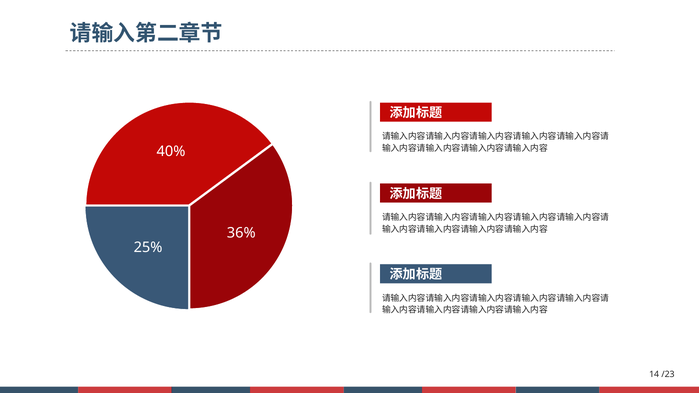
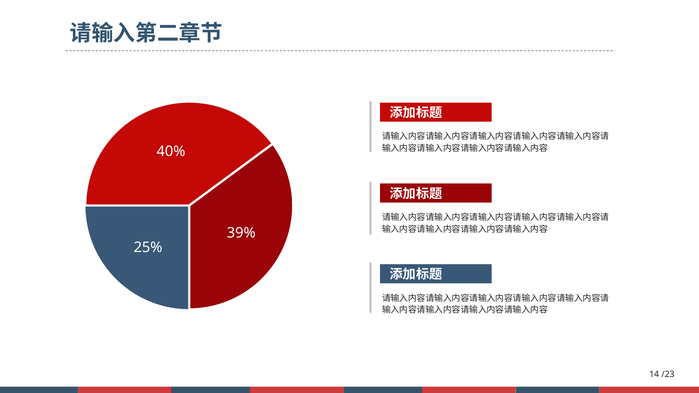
36%: 36% -> 39%
